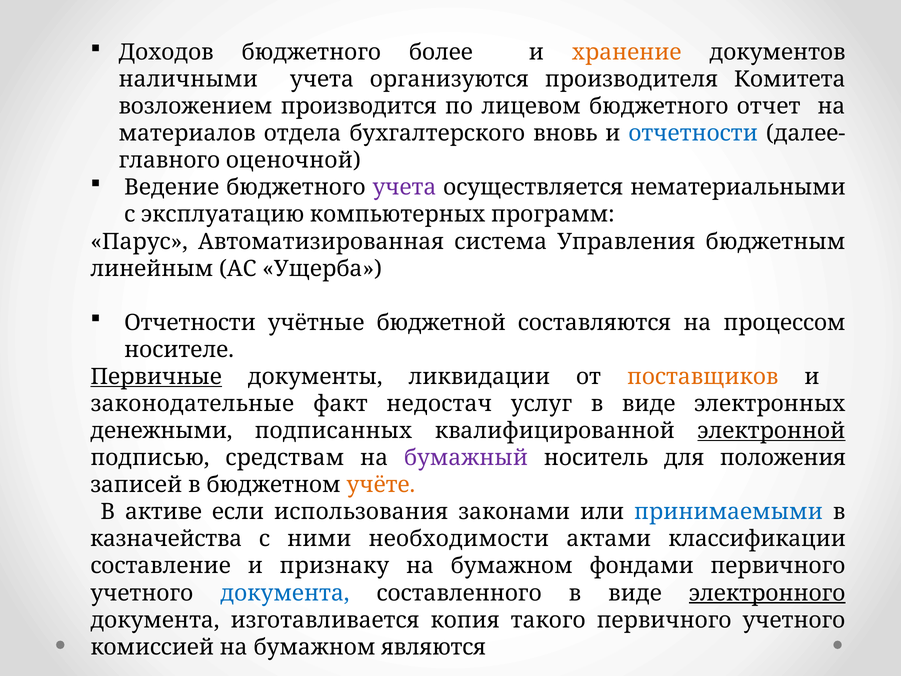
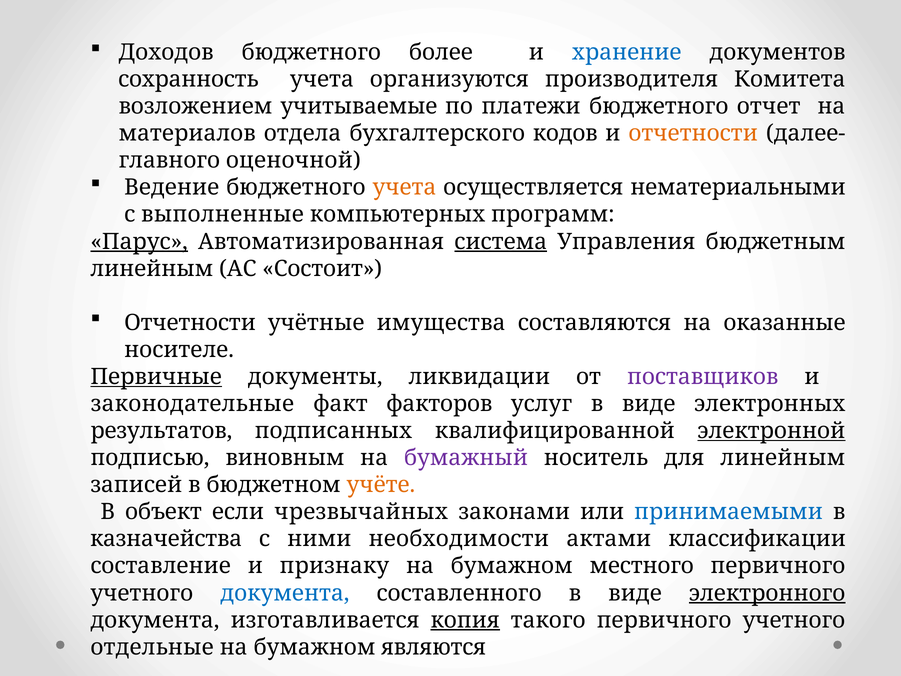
хранение colour: orange -> blue
наличными: наличными -> сохранность
производится: производится -> учитываемые
лицевом: лицевом -> платежи
вновь: вновь -> кодов
отчетности at (693, 133) colour: blue -> orange
учета at (404, 187) colour: purple -> orange
эксплуатацию: эксплуатацию -> выполненные
Парус underline: none -> present
система underline: none -> present
Ущерба: Ущерба -> Состоит
бюджетной: бюджетной -> имущества
процессом: процессом -> оказанные
поставщиков colour: orange -> purple
недостач: недостач -> факторов
денежными: денежными -> результатов
средствам: средствам -> виновным
для положения: положения -> линейным
активе: активе -> объект
использования: использования -> чрезвычайных
фондами: фондами -> местного
копия underline: none -> present
комиссией: комиссией -> отдельные
